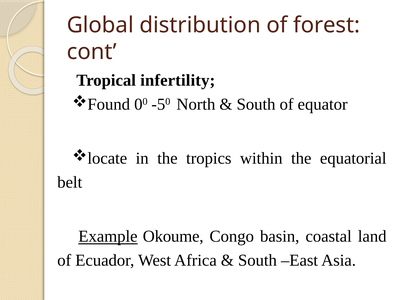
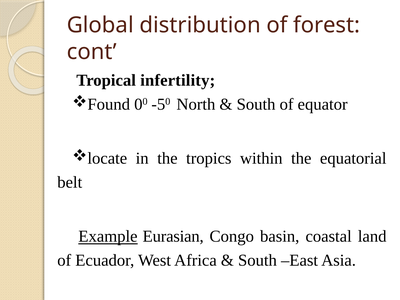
Okoume: Okoume -> Eurasian
